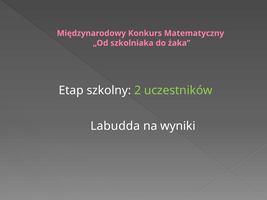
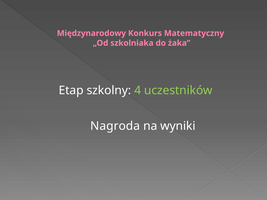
2: 2 -> 4
Labudda: Labudda -> Nagroda
